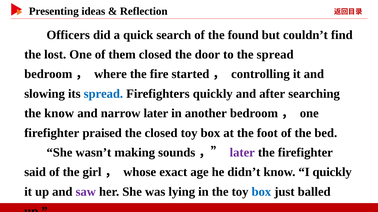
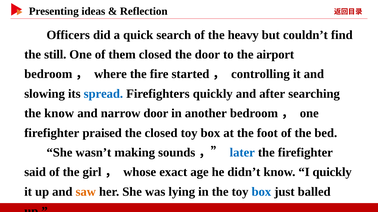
found: found -> heavy
lost: lost -> still
the spread: spread -> airport
narrow later: later -> door
later at (242, 153) colour: purple -> blue
saw colour: purple -> orange
